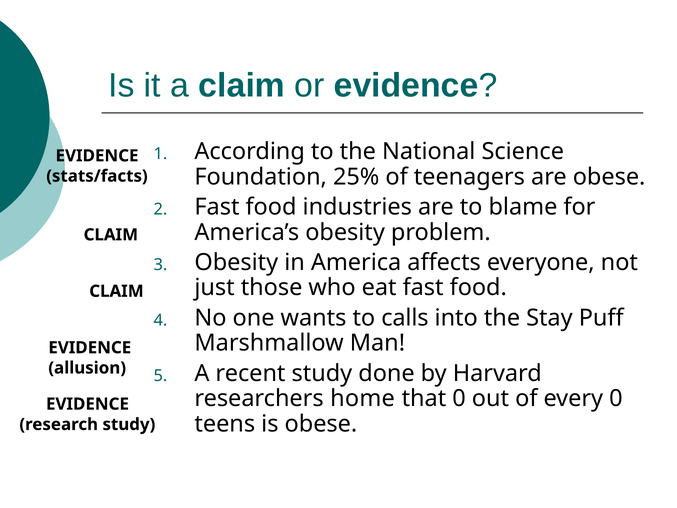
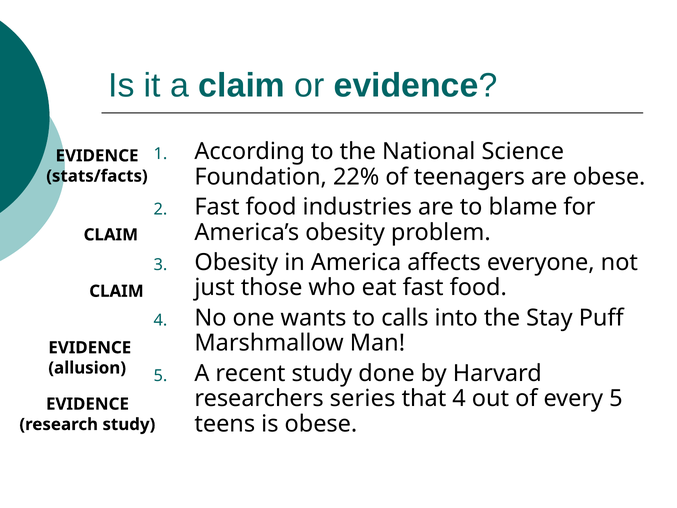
25%: 25% -> 22%
home: home -> series
that 0: 0 -> 4
every 0: 0 -> 5
